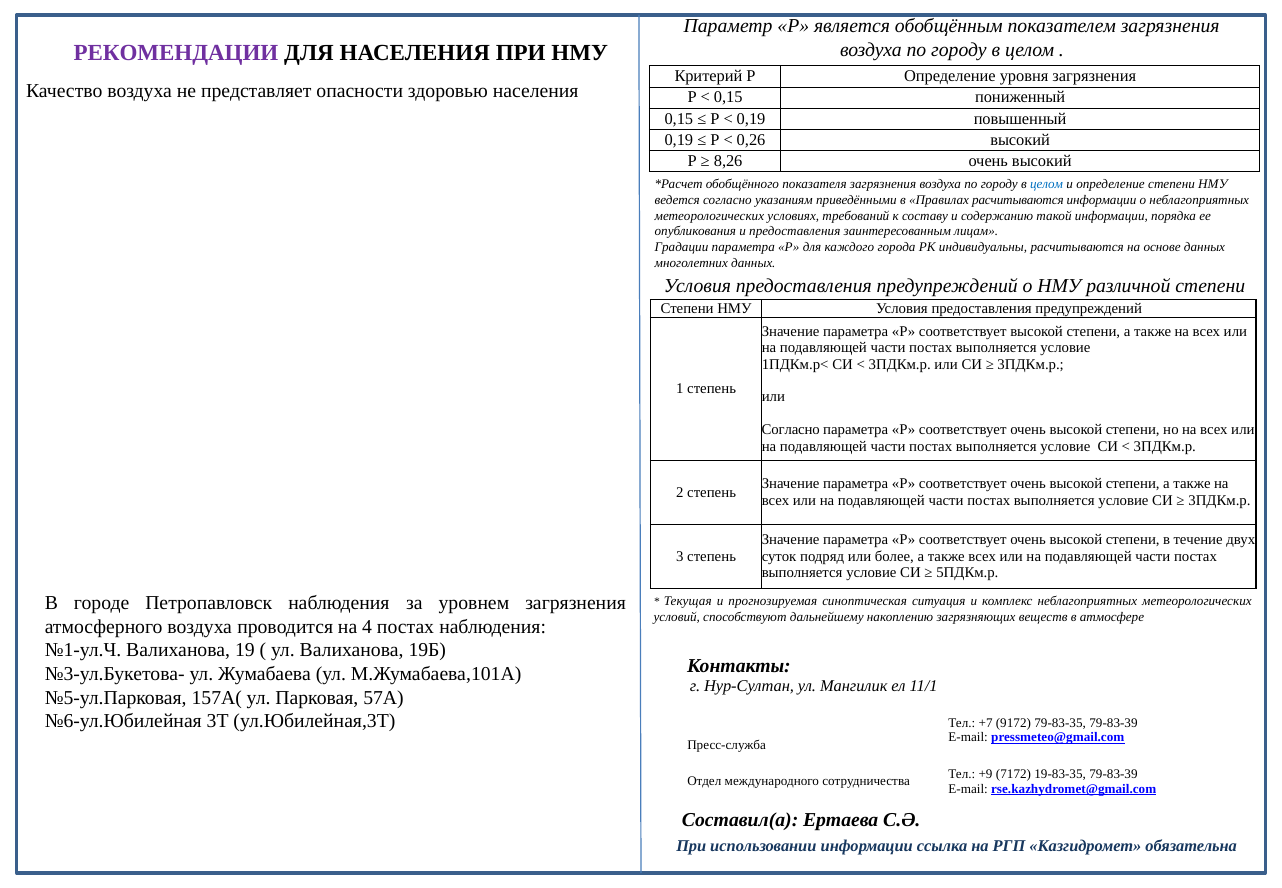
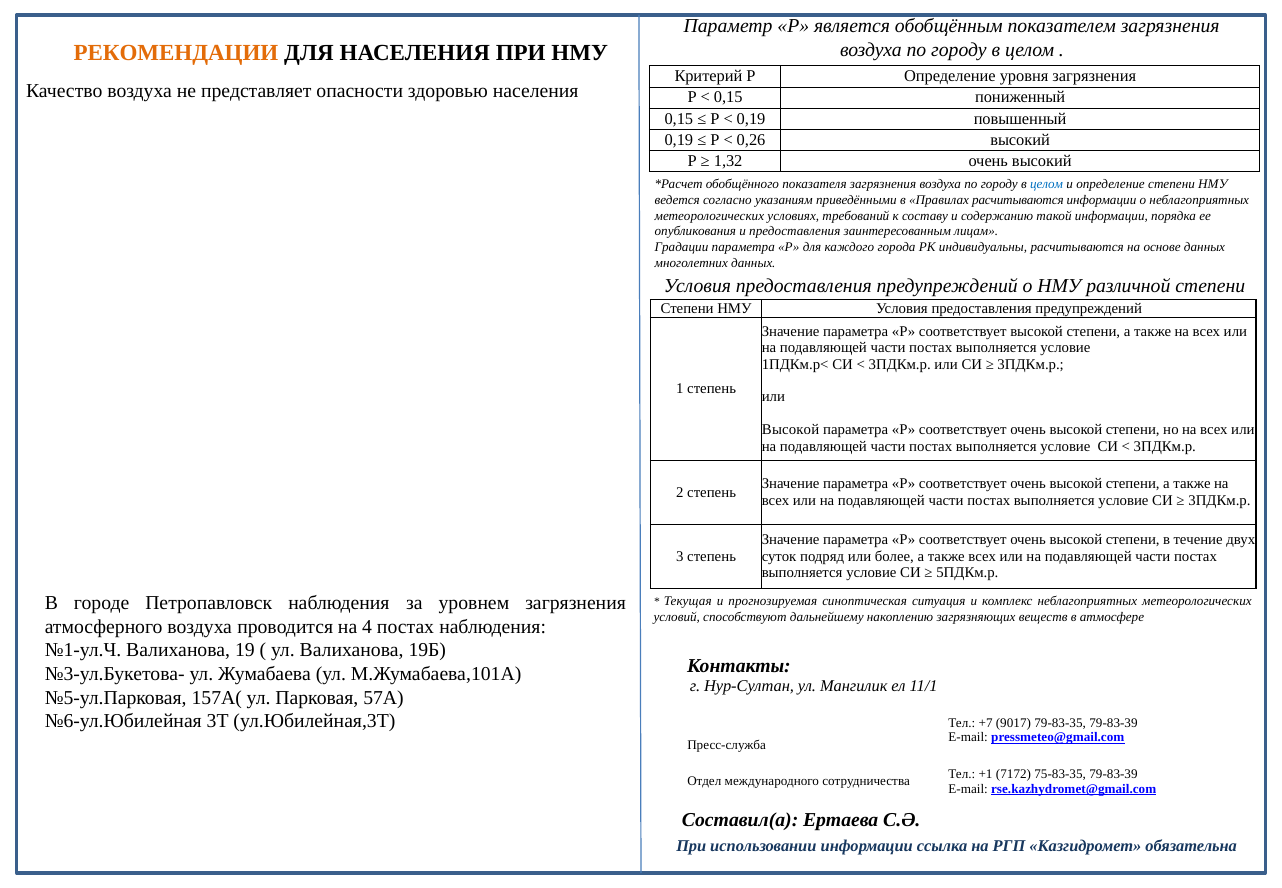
РЕКОМЕНДАЦИИ colour: purple -> orange
8,26: 8,26 -> 1,32
Согласно at (791, 430): Согласно -> Высокой
9172: 9172 -> 9017
+9: +9 -> +1
19-83-35: 19-83-35 -> 75-83-35
